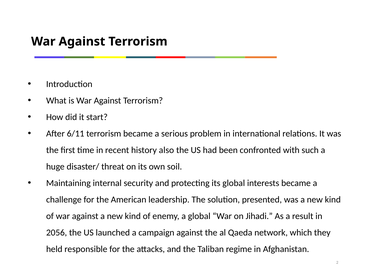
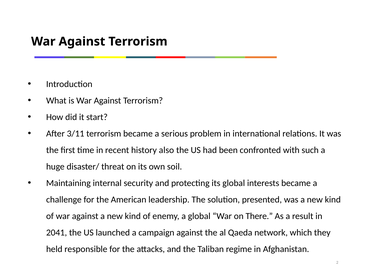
6/11: 6/11 -> 3/11
Jihadi: Jihadi -> There
2056: 2056 -> 2041
